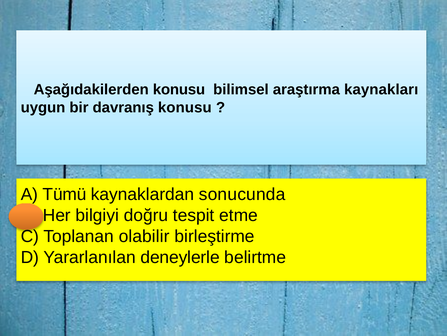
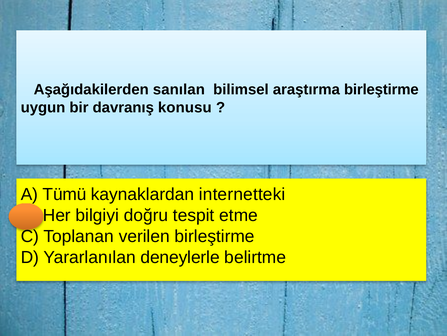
Aşağıdakilerden konusu: konusu -> sanılan
araştırma kaynakları: kaynakları -> birleştirme
sonucunda: sonucunda -> internetteki
olabilir: olabilir -> verilen
